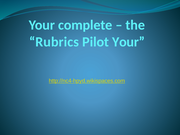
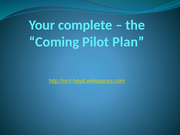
Rubrics: Rubrics -> Coming
Pilot Your: Your -> Plan
